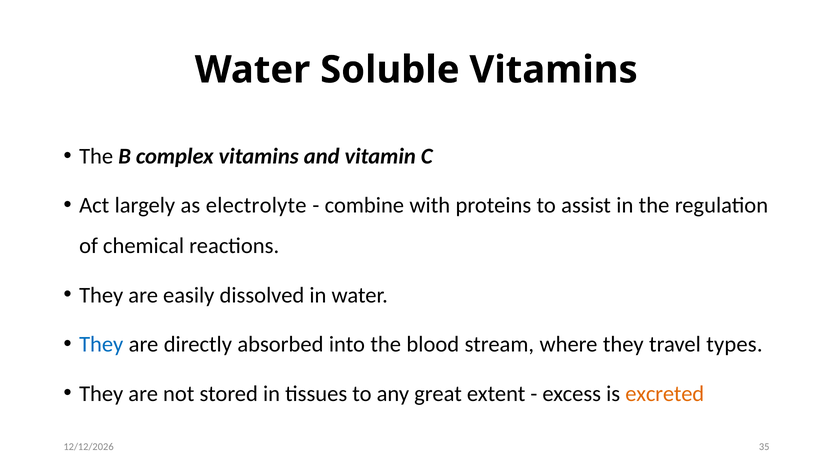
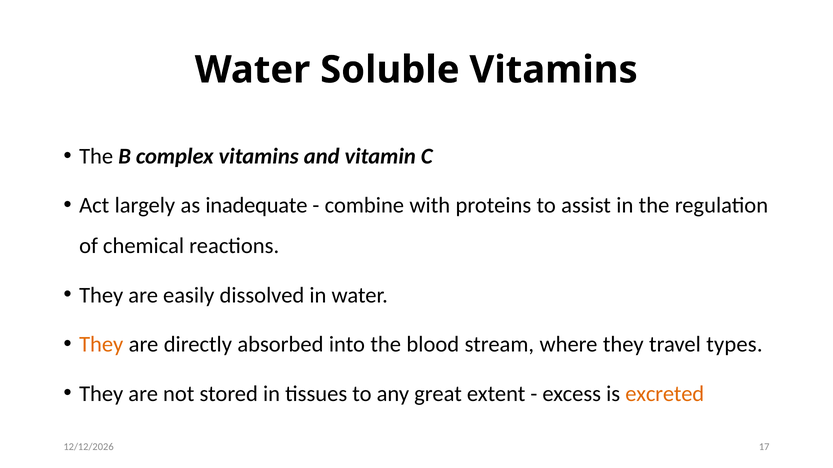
electrolyte: electrolyte -> inadequate
They at (101, 345) colour: blue -> orange
35: 35 -> 17
